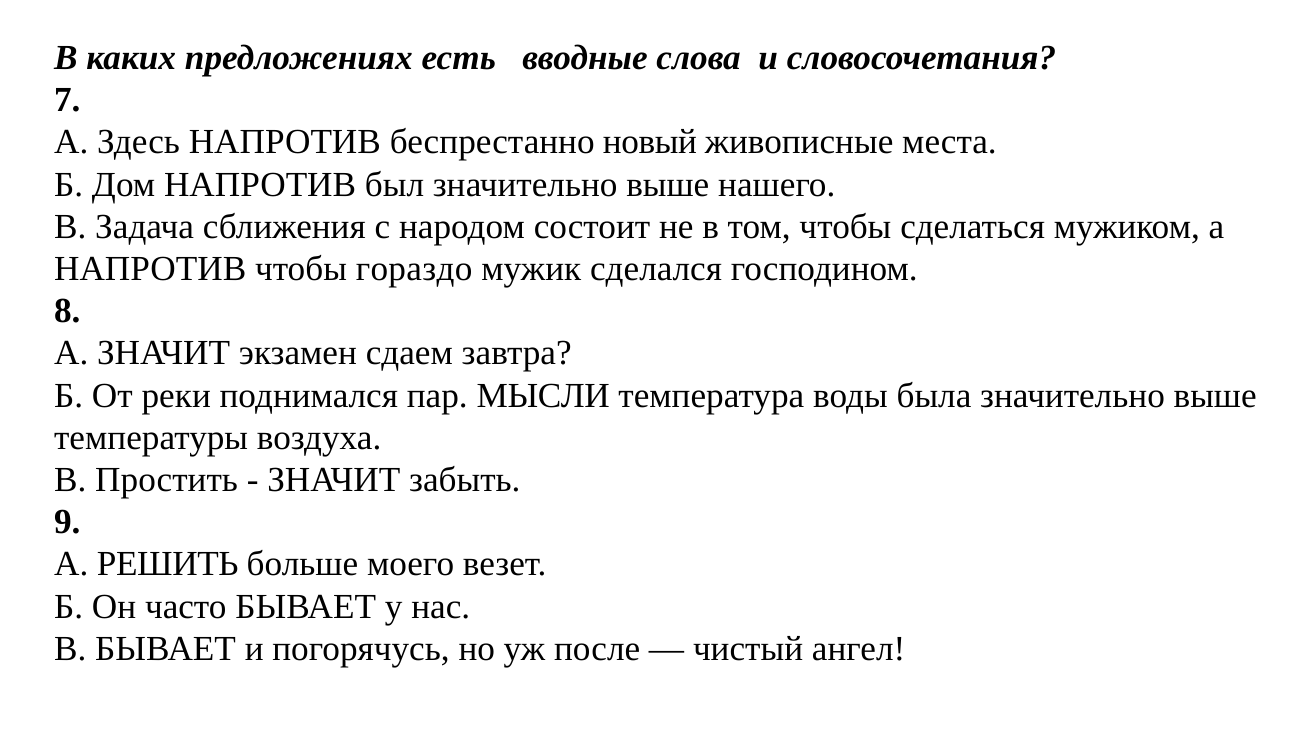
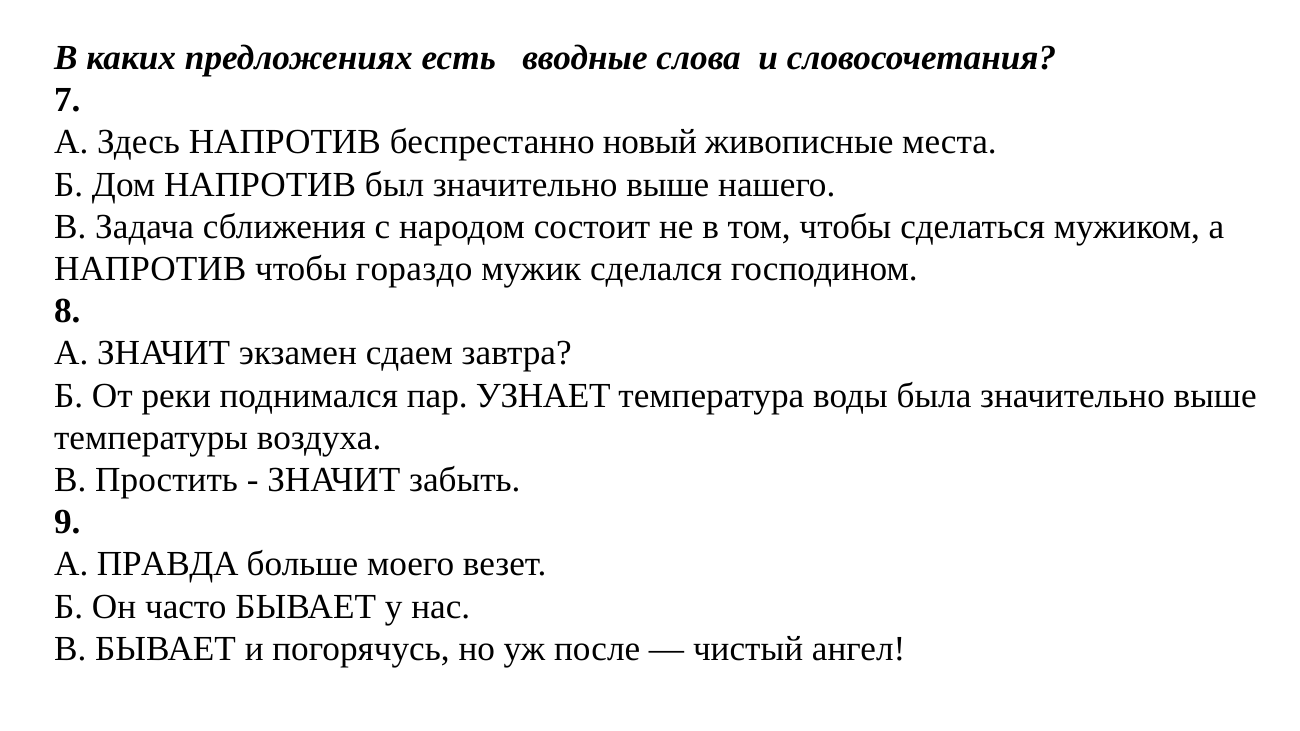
МЫСЛИ: МЫСЛИ -> УЗНАЕТ
РЕШИТЬ: РЕШИТЬ -> ПРАВДА
